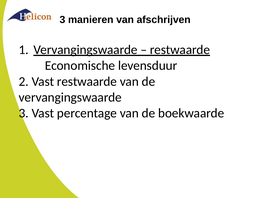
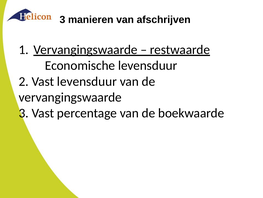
Vast restwaarde: restwaarde -> levensduur
